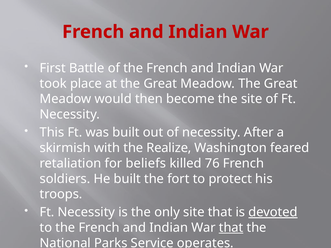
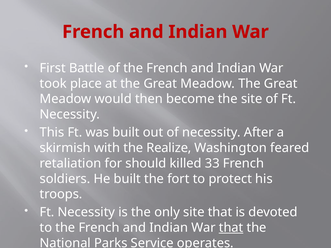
beliefs: beliefs -> should
76: 76 -> 33
devoted underline: present -> none
